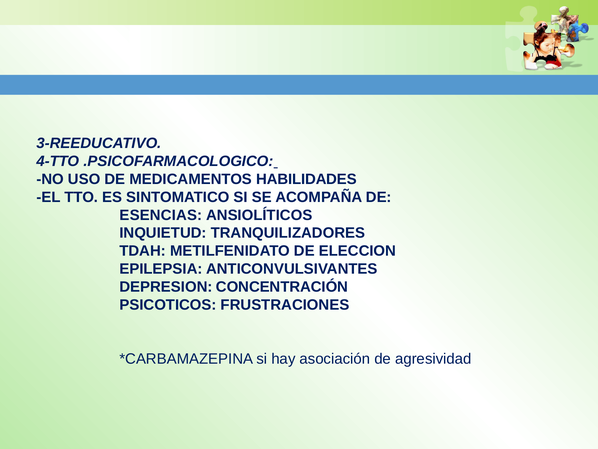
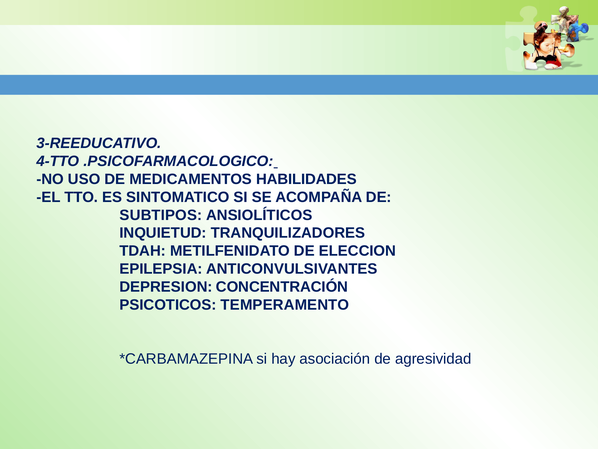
ESENCIAS: ESENCIAS -> SUBTIPOS
FRUSTRACIONES: FRUSTRACIONES -> TEMPERAMENTO
